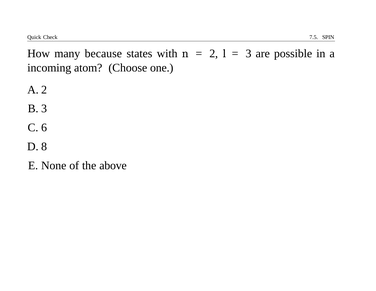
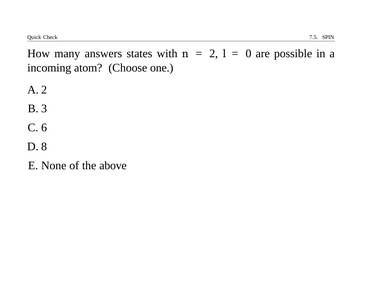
because: because -> answers
3: 3 -> 0
